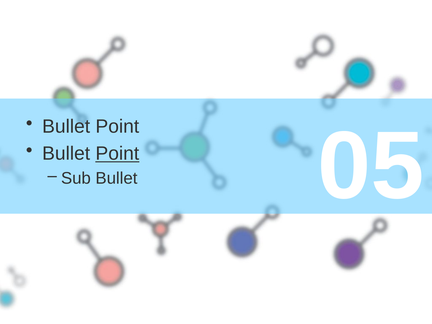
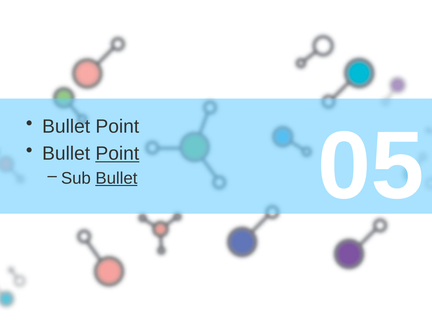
Bullet at (116, 178) underline: none -> present
